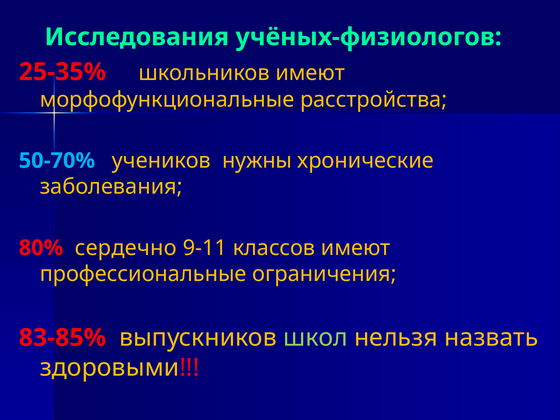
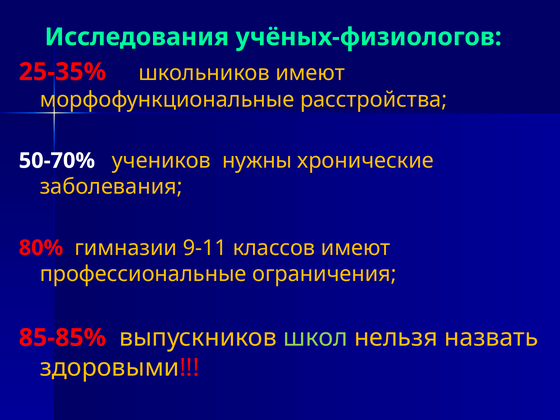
50-70% colour: light blue -> white
сердечно: сердечно -> гимназии
83-85%: 83-85% -> 85-85%
